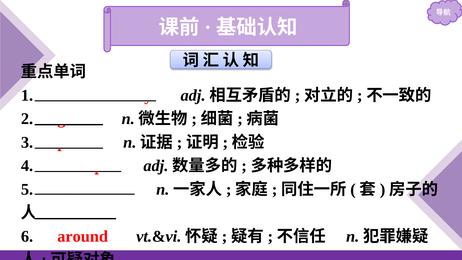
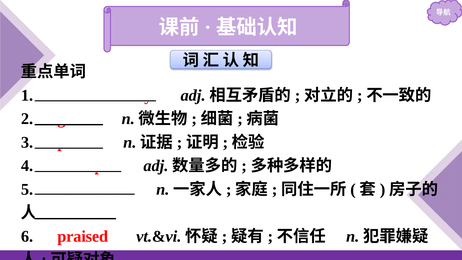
around: around -> praised
